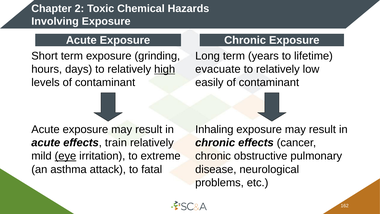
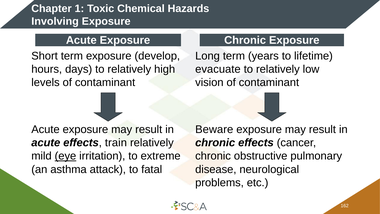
2: 2 -> 1
grinding: grinding -> develop
high underline: present -> none
easily: easily -> vision
Inhaling: Inhaling -> Beware
